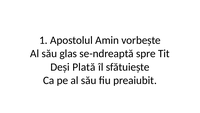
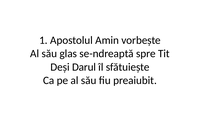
Plată: Plată -> Darul
